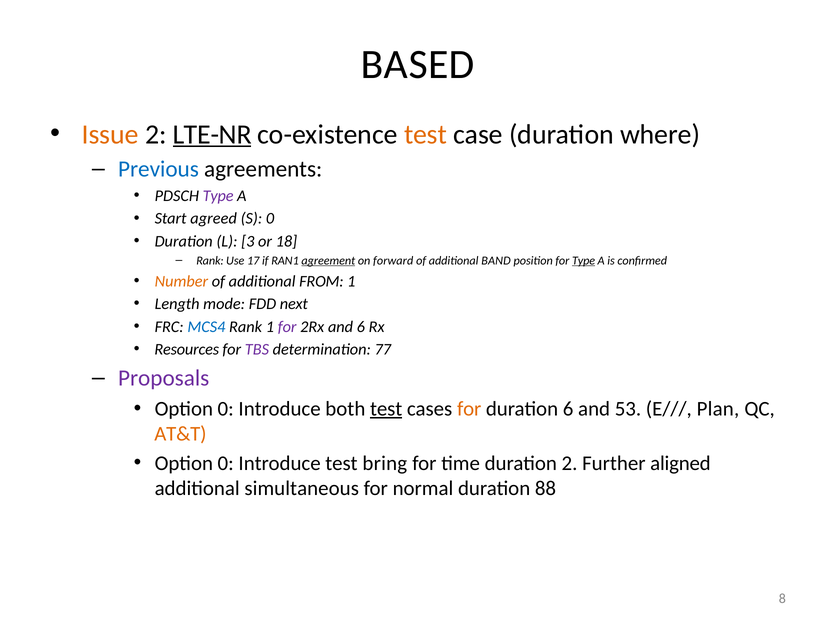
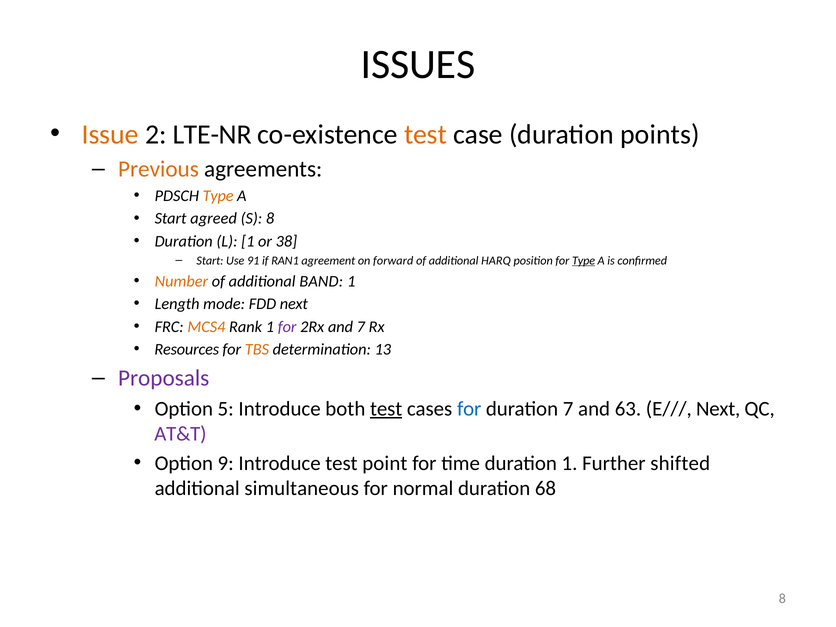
BASED: BASED -> ISSUES
LTE-NR underline: present -> none
where: where -> points
Previous colour: blue -> orange
Type at (218, 196) colour: purple -> orange
S 0: 0 -> 8
L 3: 3 -> 1
18: 18 -> 38
Rank at (210, 261): Rank -> Start
17: 17 -> 91
agreement underline: present -> none
BAND: BAND -> HARQ
FROM: FROM -> BAND
MCS4 colour: blue -> orange
and 6: 6 -> 7
TBS colour: purple -> orange
77: 77 -> 13
0 at (226, 409): 0 -> 5
for at (469, 409) colour: orange -> blue
duration 6: 6 -> 7
53: 53 -> 63
E/// Plan: Plan -> Next
AT&T colour: orange -> purple
0 at (226, 463): 0 -> 9
bring: bring -> point
duration 2: 2 -> 1
aligned: aligned -> shifted
88: 88 -> 68
